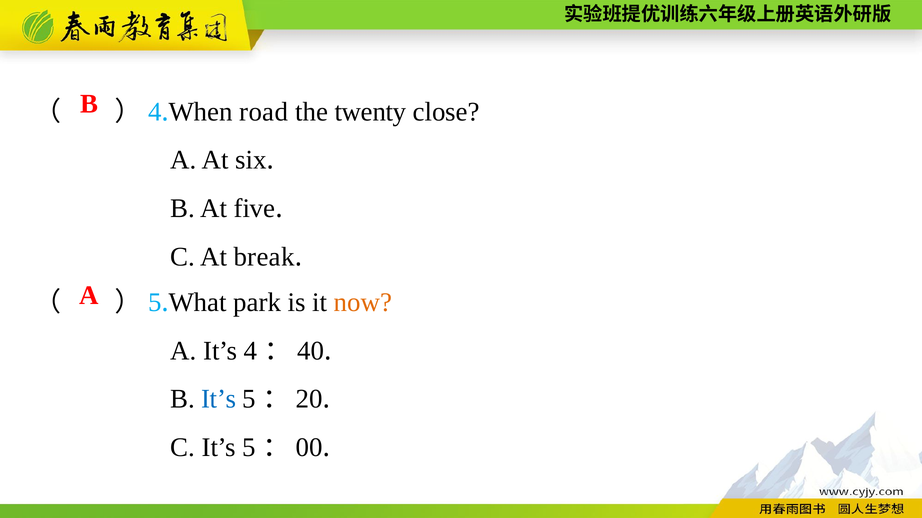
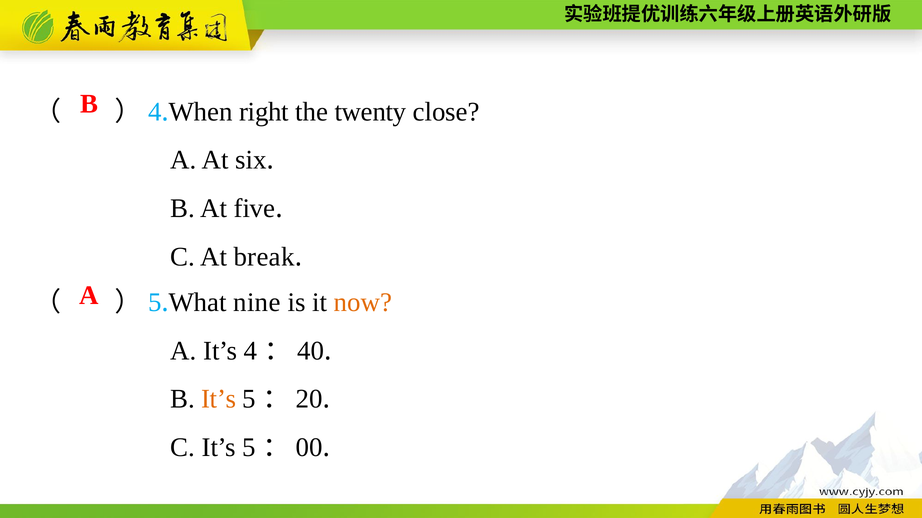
road: road -> right
park: park -> nine
It’s at (219, 400) colour: blue -> orange
